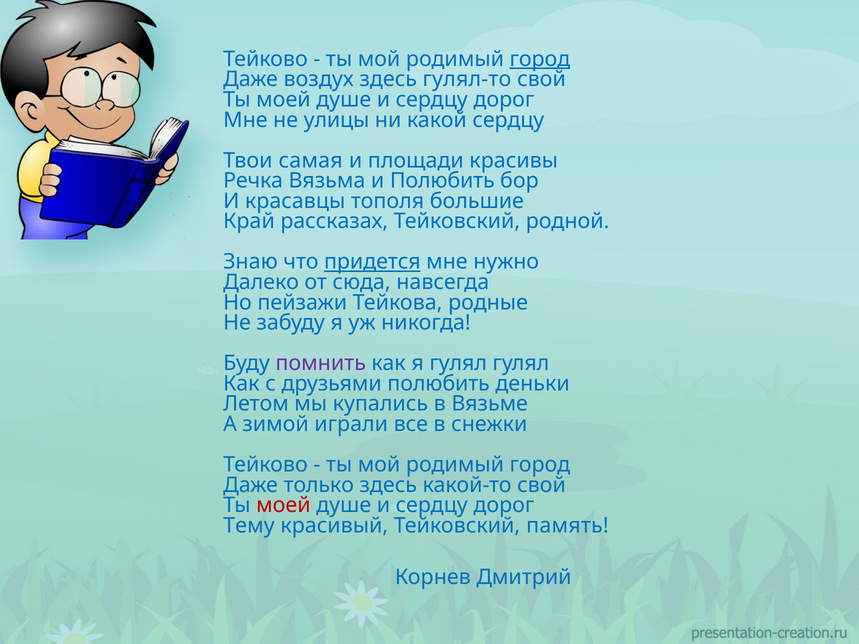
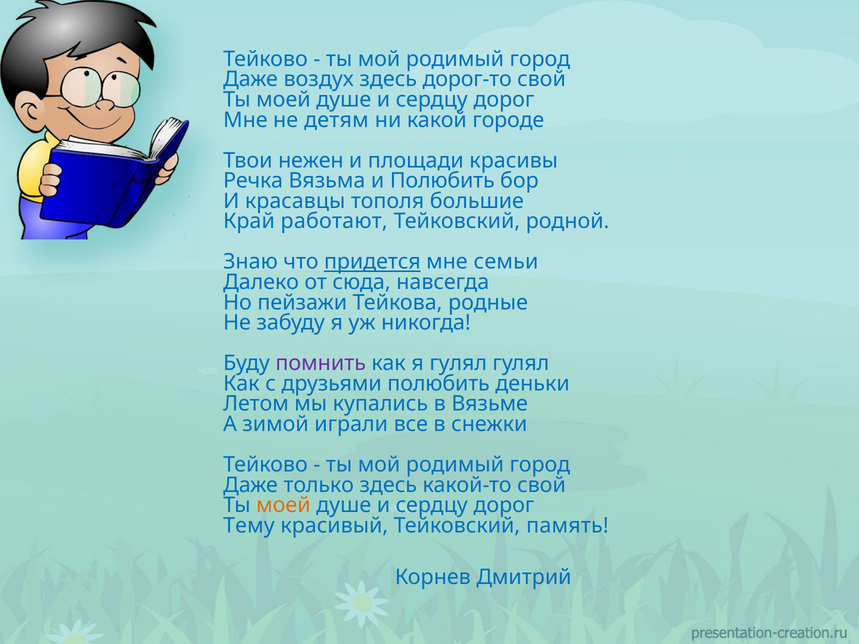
город at (540, 59) underline: present -> none
гулял-то: гулял-то -> дорог-то
улицы: улицы -> детям
какой сердцу: сердцу -> городе
самая: самая -> нежен
рассказах: рассказах -> работают
нужно: нужно -> семьи
моей at (283, 506) colour: red -> orange
